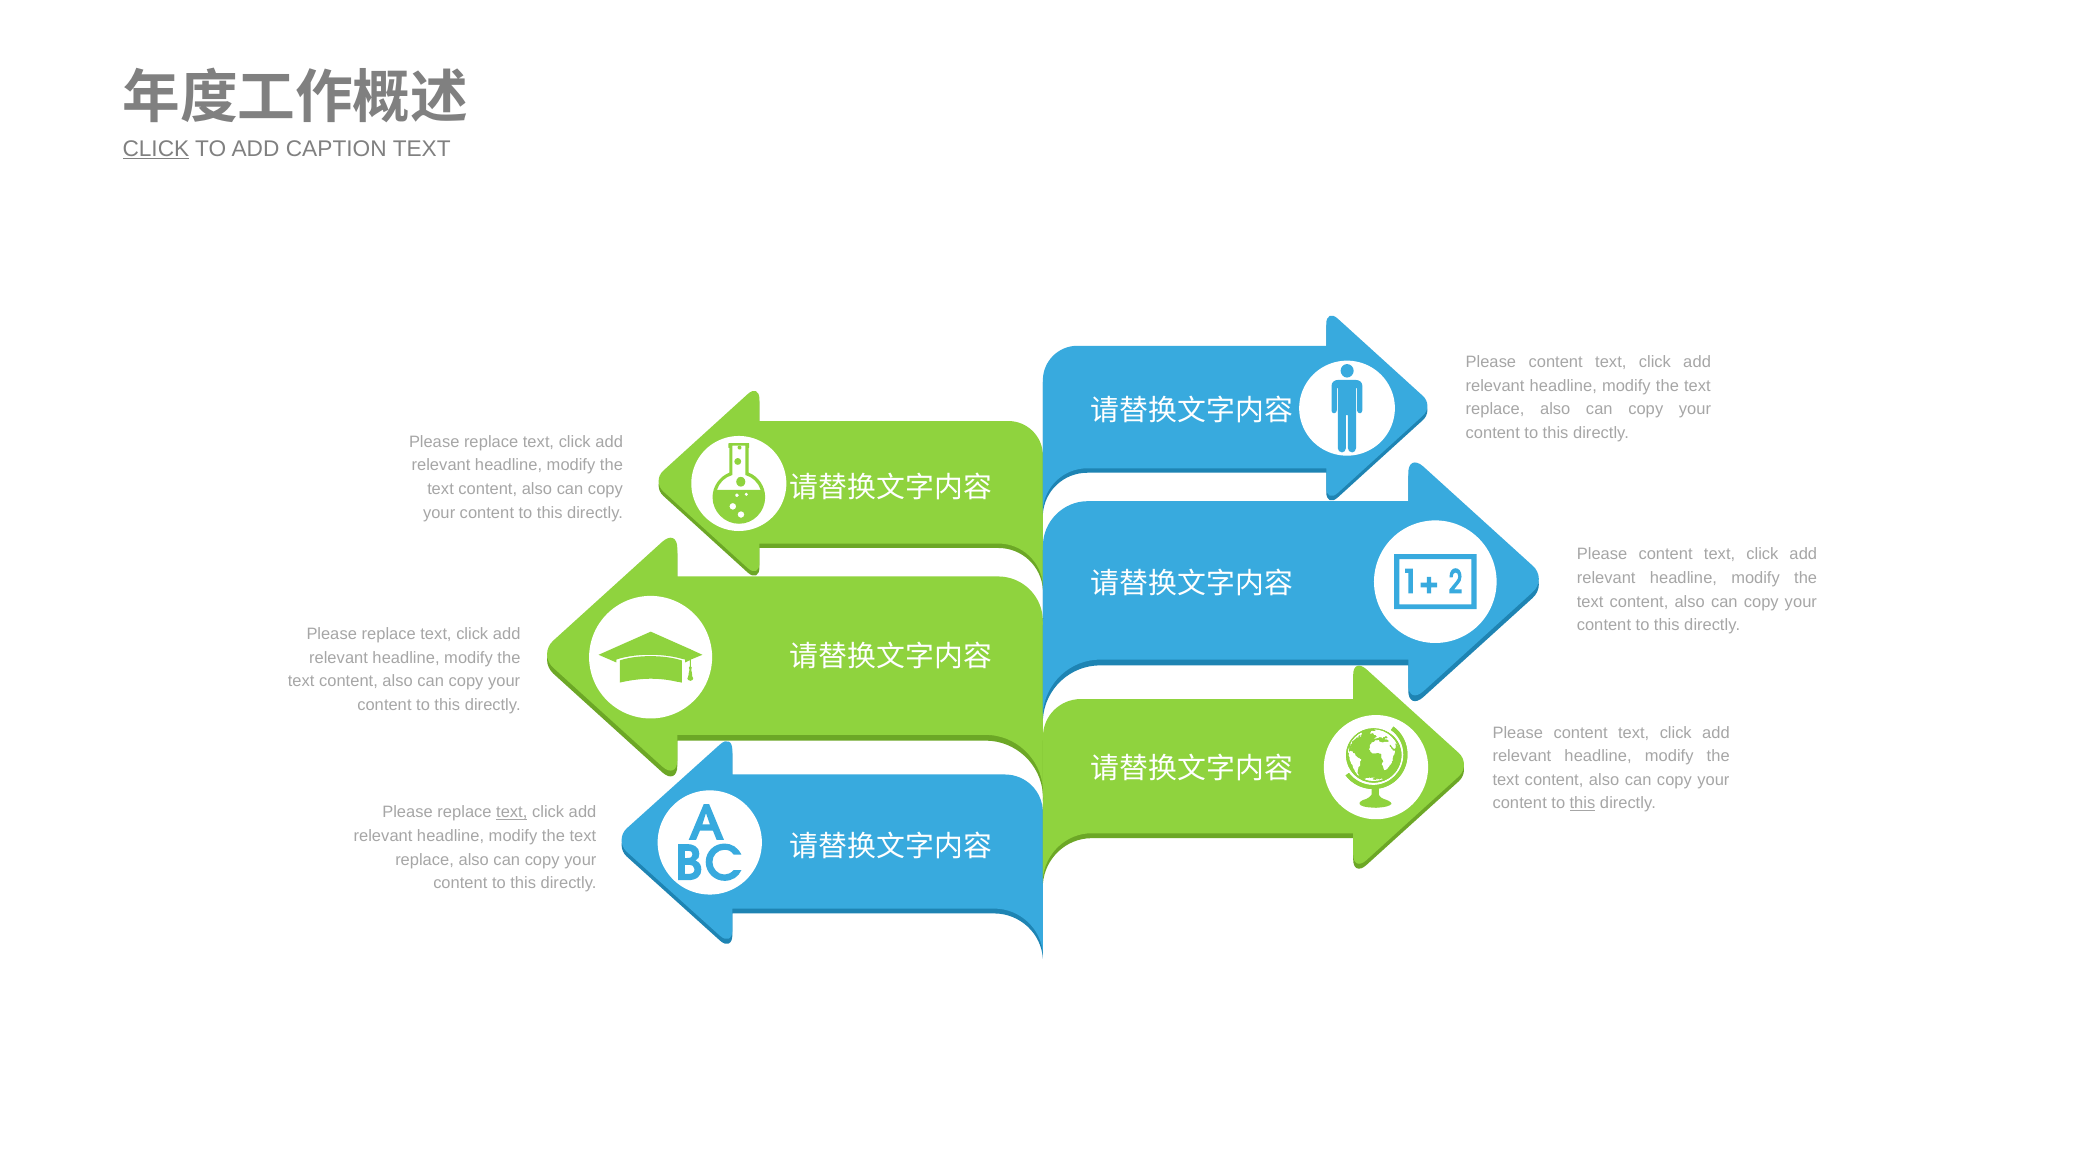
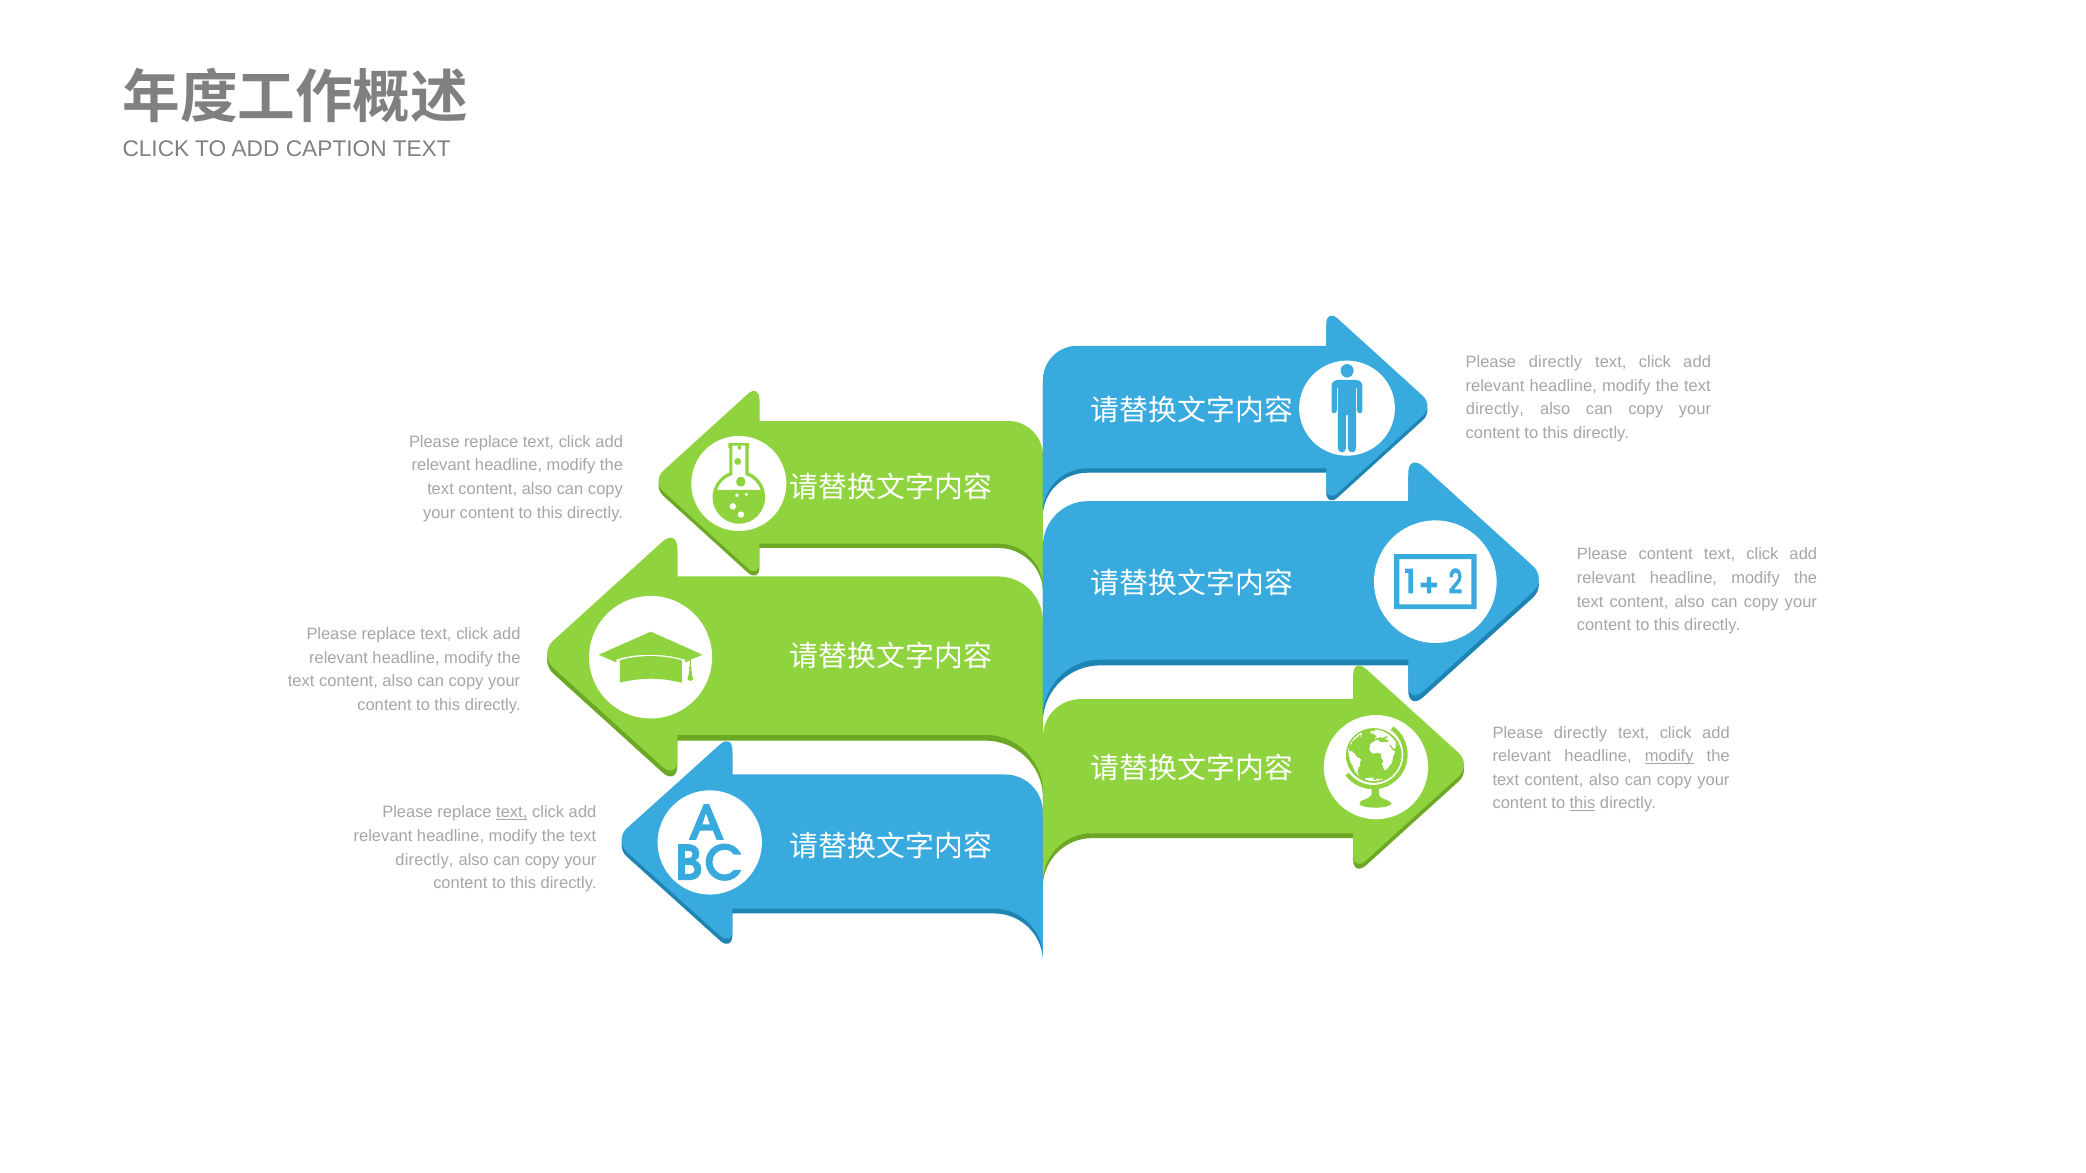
CLICK at (156, 149) underline: present -> none
content at (1556, 362): content -> directly
replace at (1495, 409): replace -> directly
content at (1581, 733): content -> directly
modify at (1669, 756) underline: none -> present
replace at (425, 860): replace -> directly
